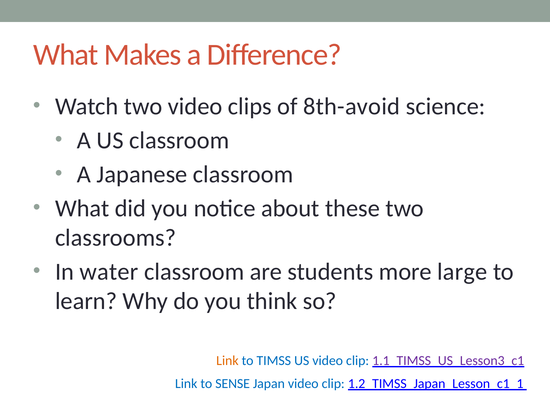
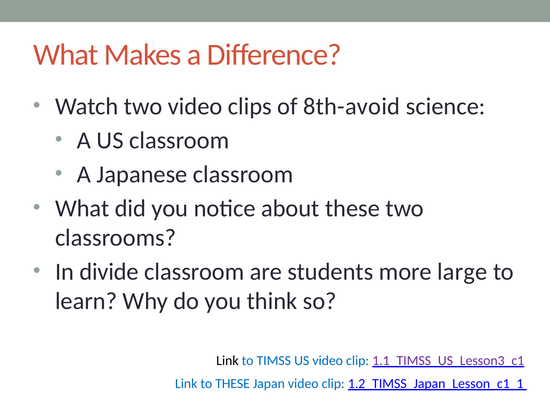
water: water -> divide
Link at (227, 360) colour: orange -> black
to SENSE: SENSE -> THESE
